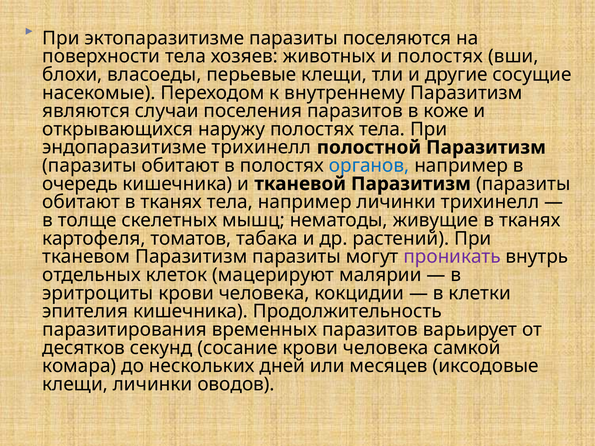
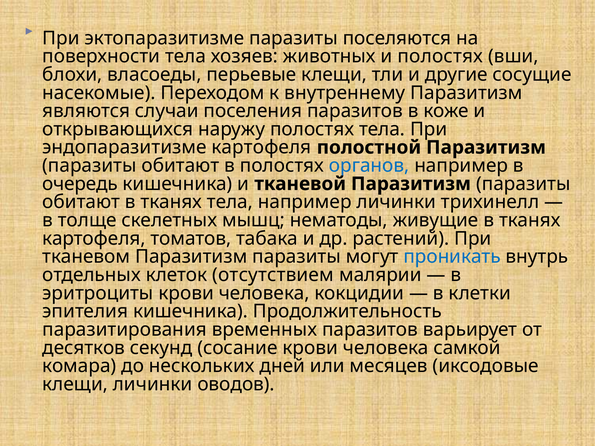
эндопаразитизме трихинелл: трихинелл -> картофеля
проникать colour: purple -> blue
мацерируют: мацерируют -> отсутствием
